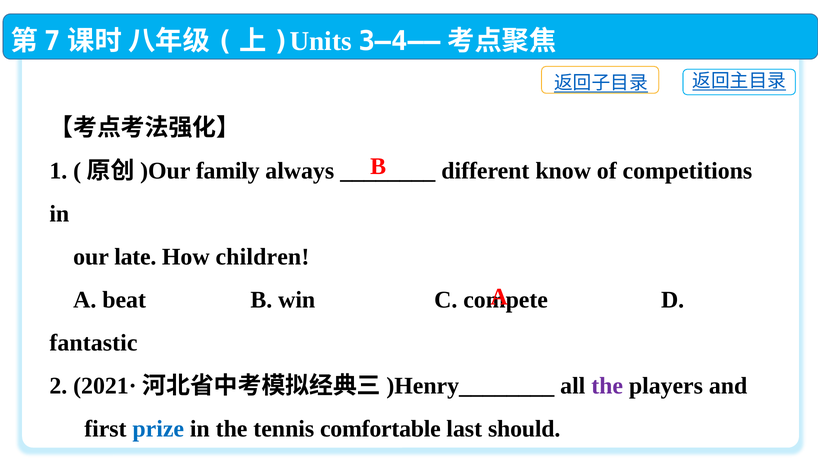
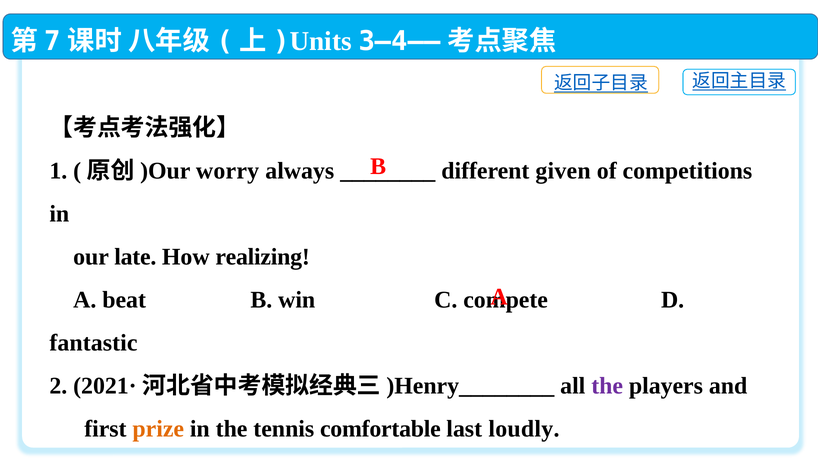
family: family -> worry
know: know -> given
children: children -> realizing
prize colour: blue -> orange
should: should -> loudly
